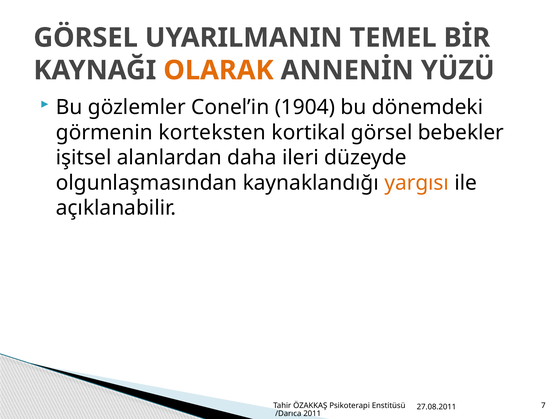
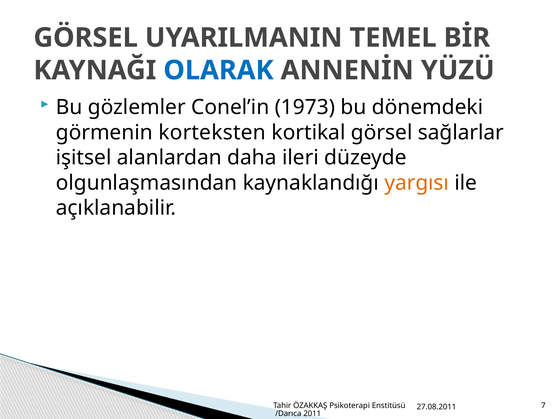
OLARAK colour: orange -> blue
1904: 1904 -> 1973
bebekler: bebekler -> sağlarlar
